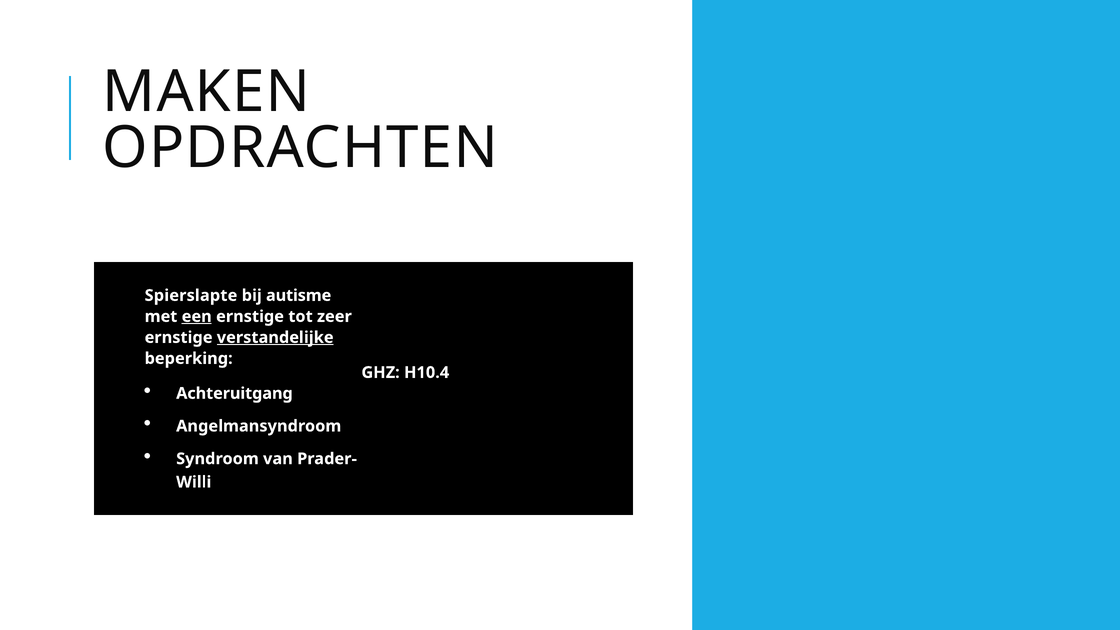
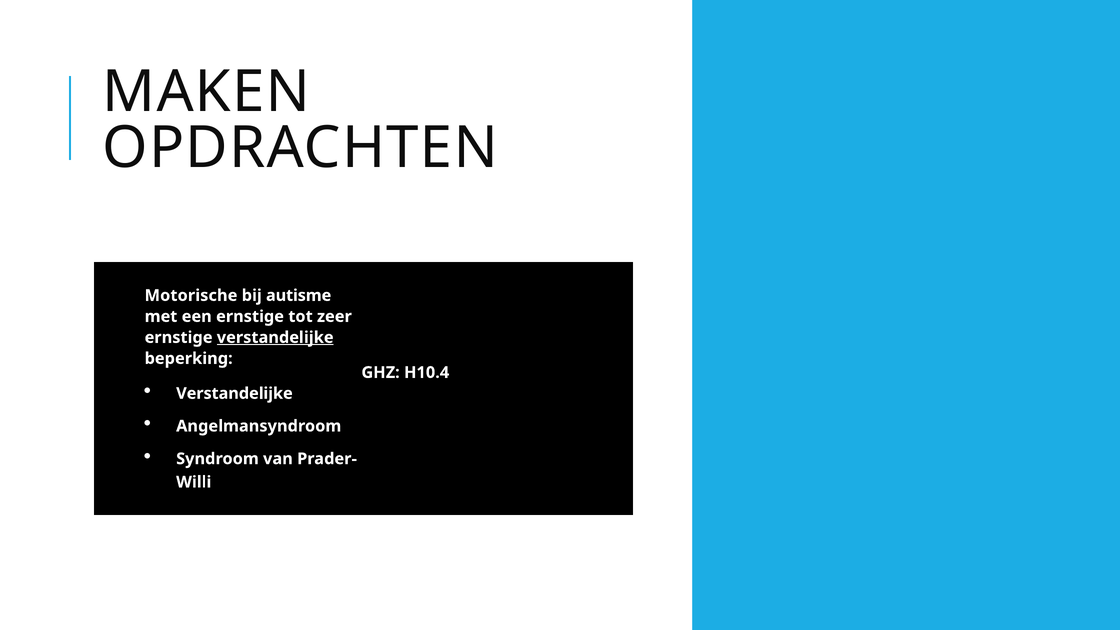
Spierslapte: Spierslapte -> Motorische
een underline: present -> none
Achteruitgang at (234, 393): Achteruitgang -> Verstandelijke
